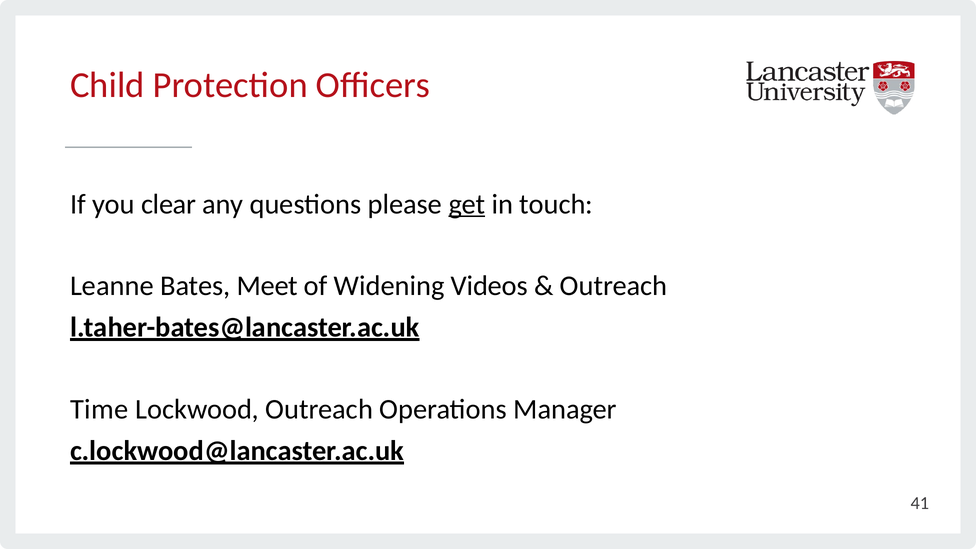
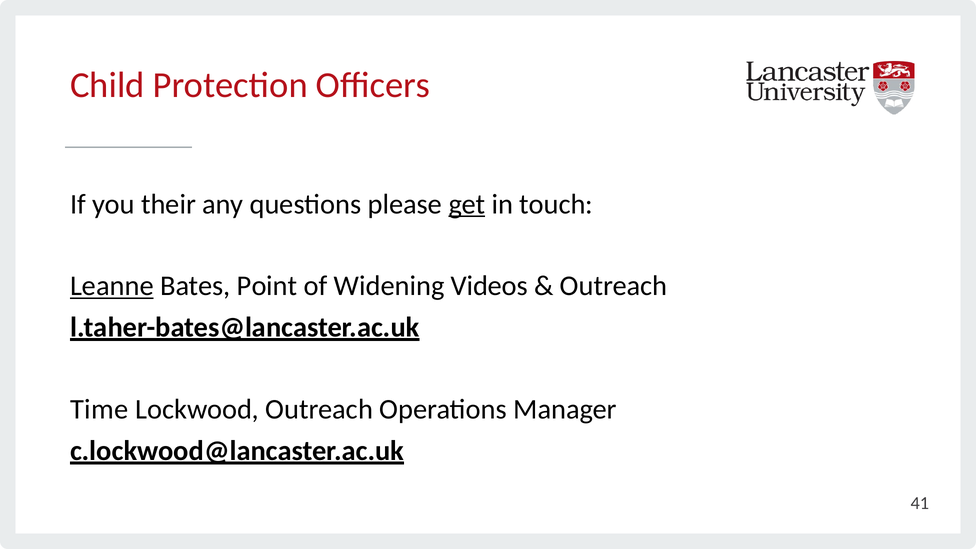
clear: clear -> their
Leanne underline: none -> present
Meet: Meet -> Point
